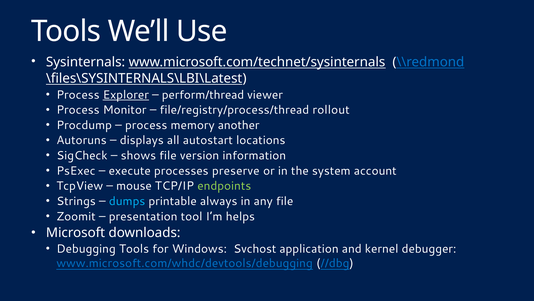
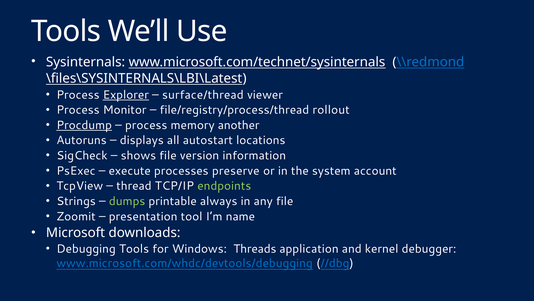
perform/thread: perform/thread -> surface/thread
Procdump underline: none -> present
mouse: mouse -> thread
dumps colour: light blue -> light green
helps: helps -> name
Svchost: Svchost -> Threads
